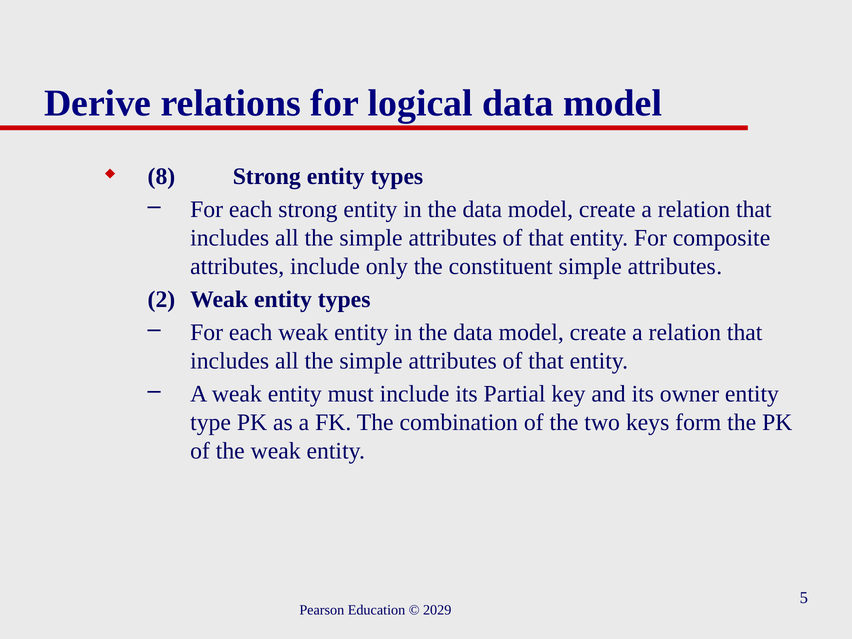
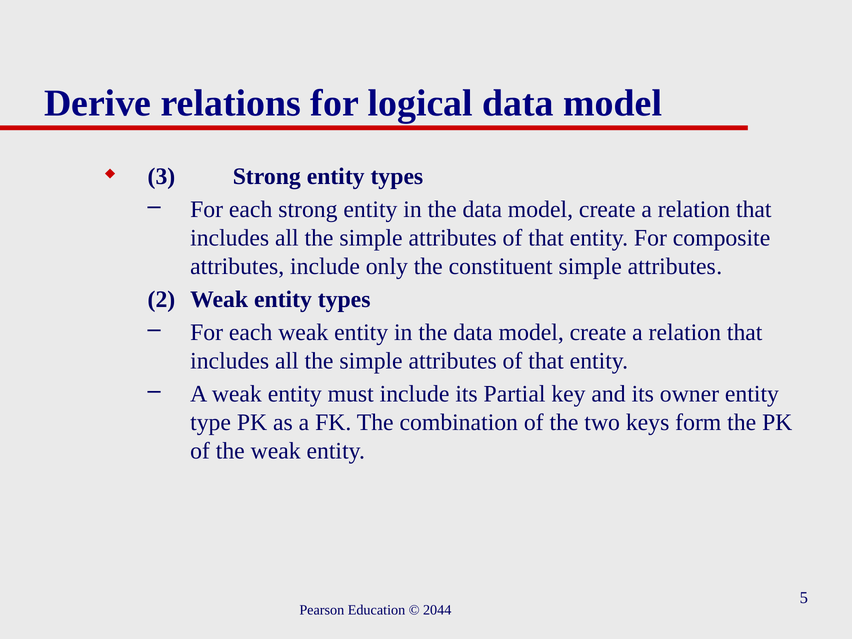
8: 8 -> 3
2029: 2029 -> 2044
